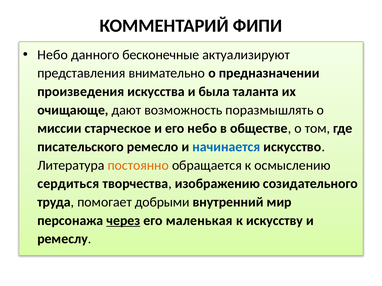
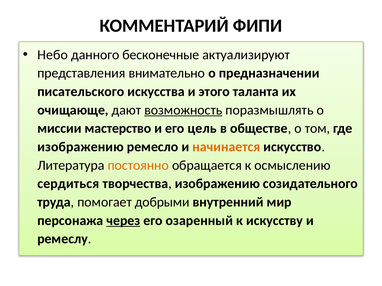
произведения: произведения -> писательского
была: была -> этого
возможность underline: none -> present
старческое: старческое -> мастерство
его небо: небо -> цель
писательского at (81, 147): писательского -> изображению
начинается colour: blue -> orange
маленькая: маленькая -> озаренный
